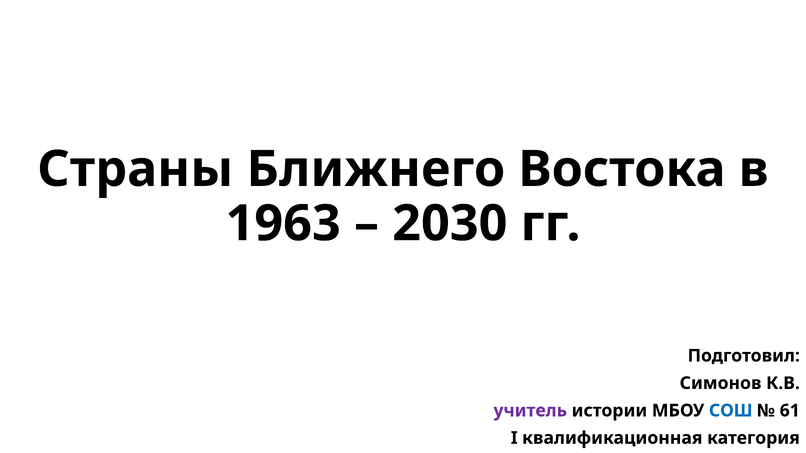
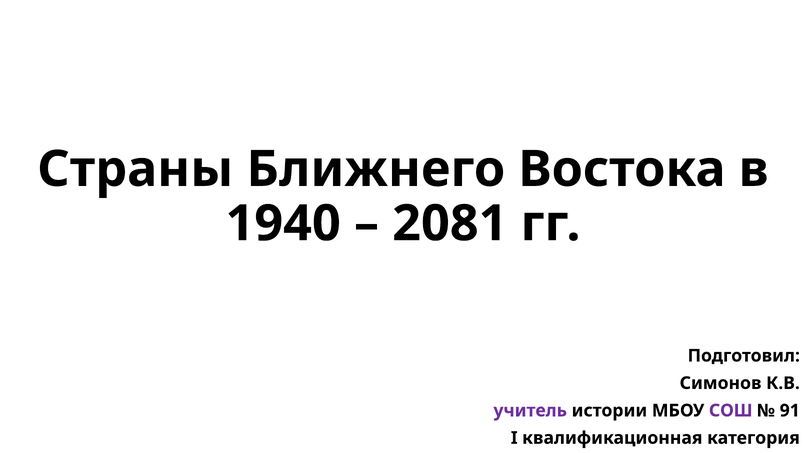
1963: 1963 -> 1940
2030: 2030 -> 2081
СОШ colour: blue -> purple
61: 61 -> 91
